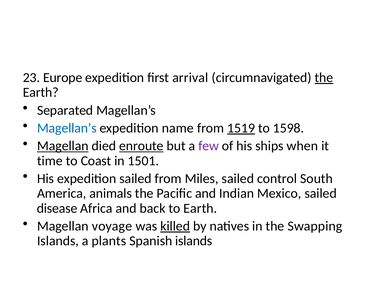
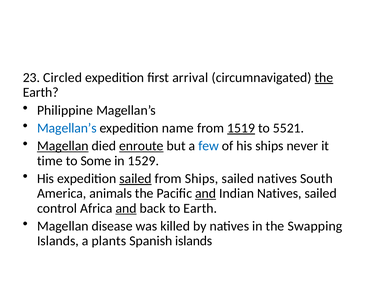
Europe: Europe -> Circled
Separated: Separated -> Philippine
1598: 1598 -> 5521
few colour: purple -> blue
when: when -> never
Coast: Coast -> Some
1501: 1501 -> 1529
sailed at (135, 179) underline: none -> present
from Miles: Miles -> Ships
sailed control: control -> natives
and at (206, 193) underline: none -> present
Indian Mexico: Mexico -> Natives
disease: disease -> control
and at (126, 208) underline: none -> present
voyage: voyage -> disease
killed underline: present -> none
